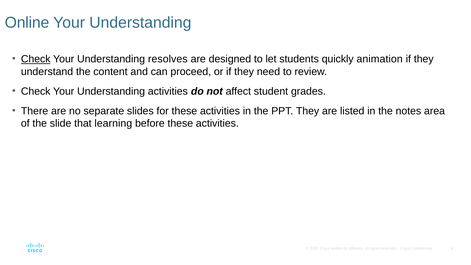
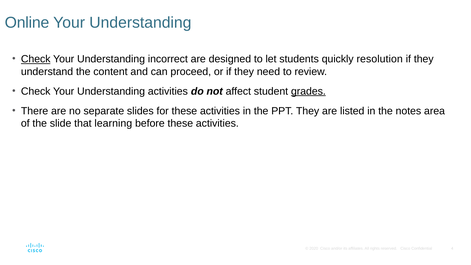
resolves: resolves -> incorrect
animation: animation -> resolution
grades underline: none -> present
